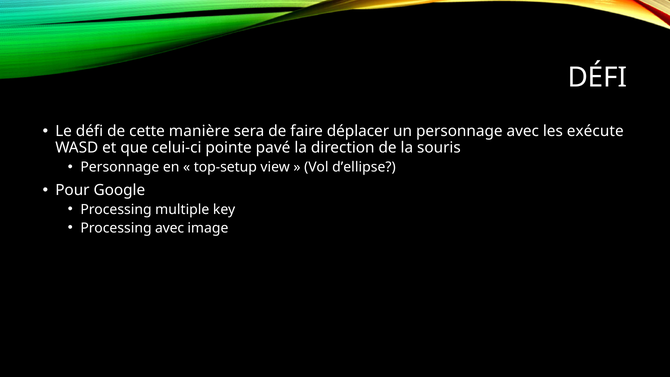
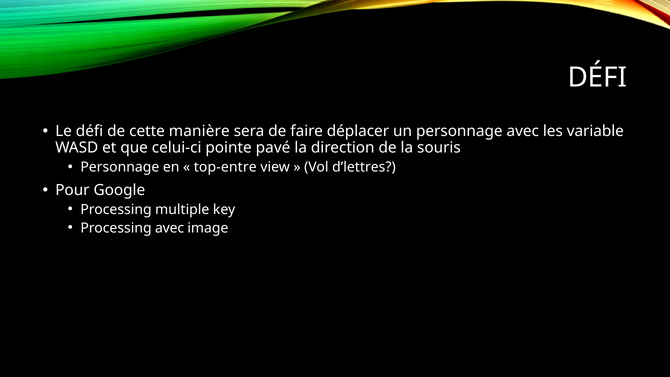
exécute: exécute -> variable
top-setup: top-setup -> top-entre
d’ellipse: d’ellipse -> d’lettres
